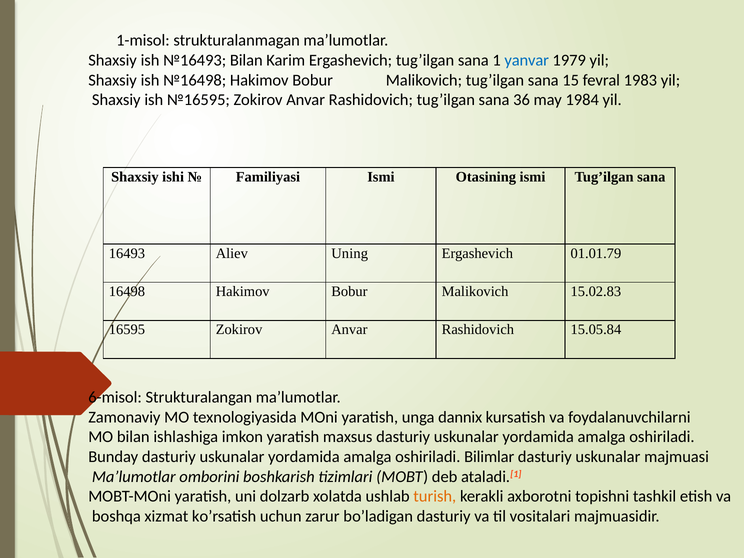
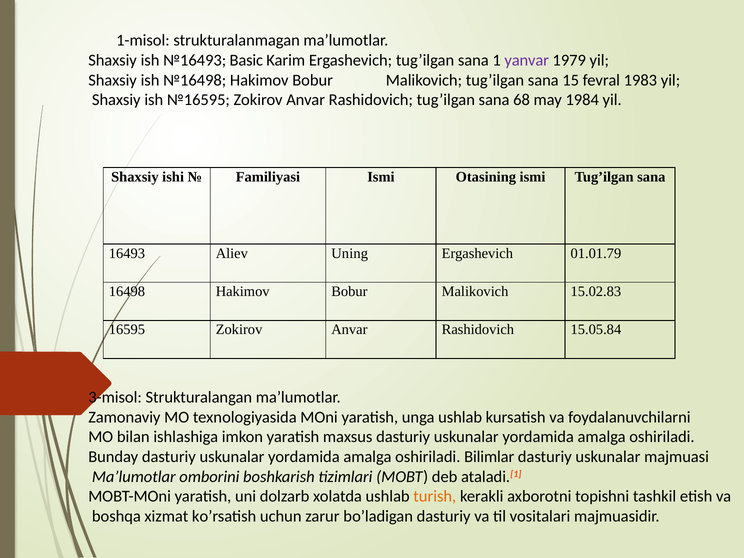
№16493 Bilan: Bilan -> Basic
yanvar colour: blue -> purple
36: 36 -> 68
6-misol: 6-misol -> 3-misol
unga dannix: dannix -> ushlab
